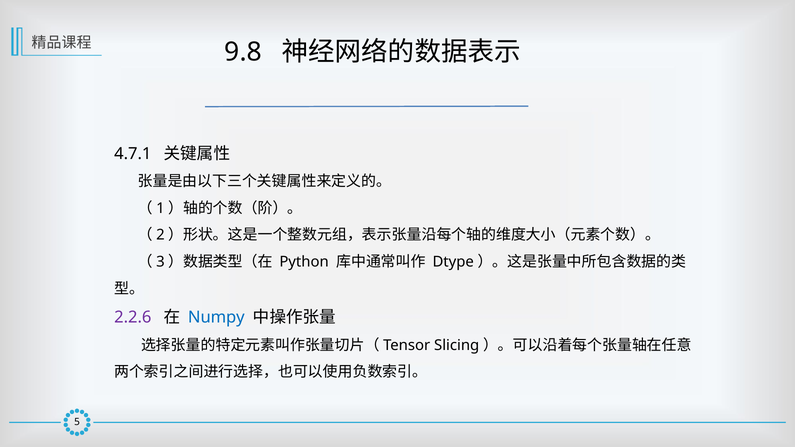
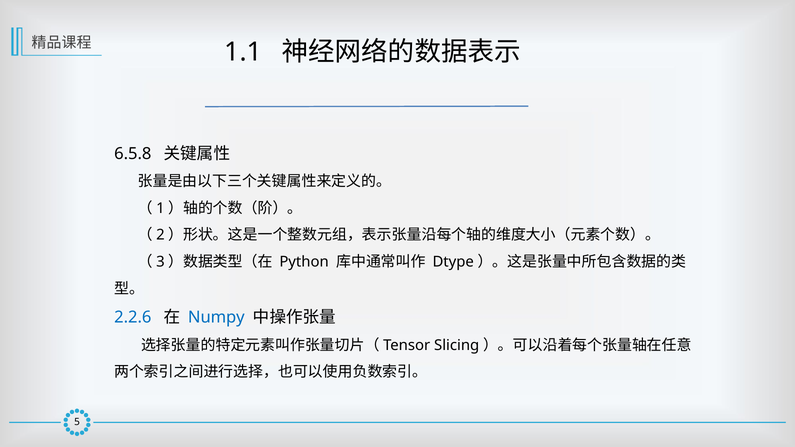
9.8: 9.8 -> 1.1
4.7.1: 4.7.1 -> 6.5.8
2.2.6 colour: purple -> blue
